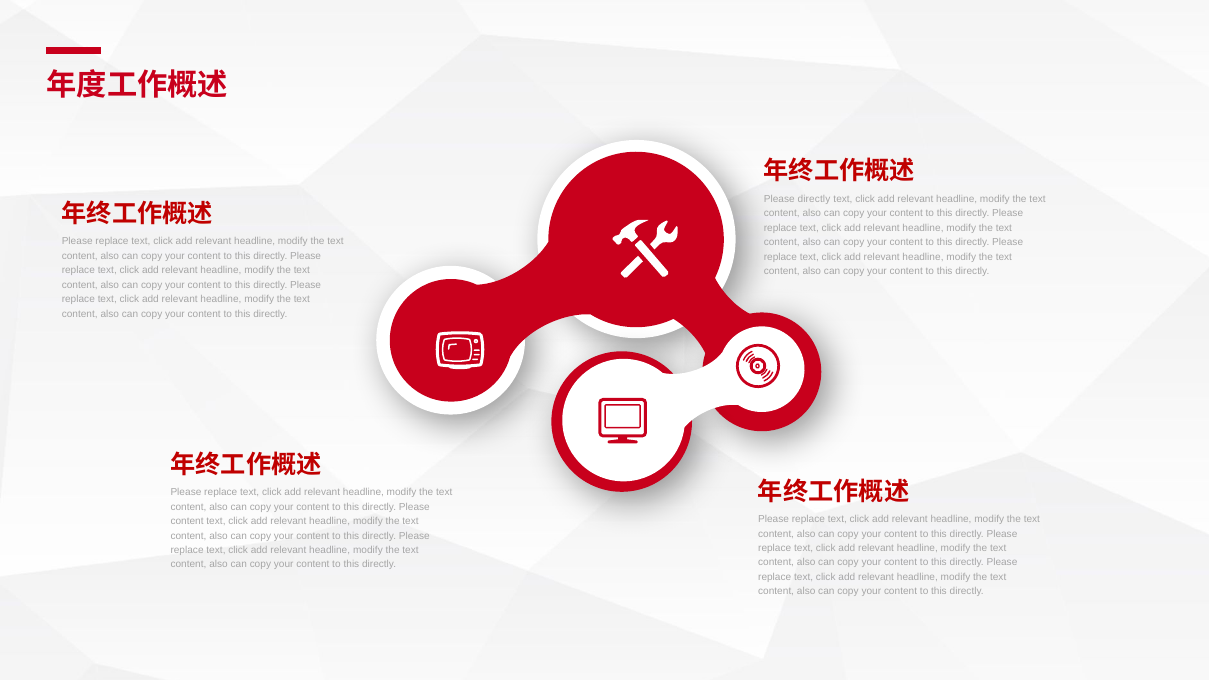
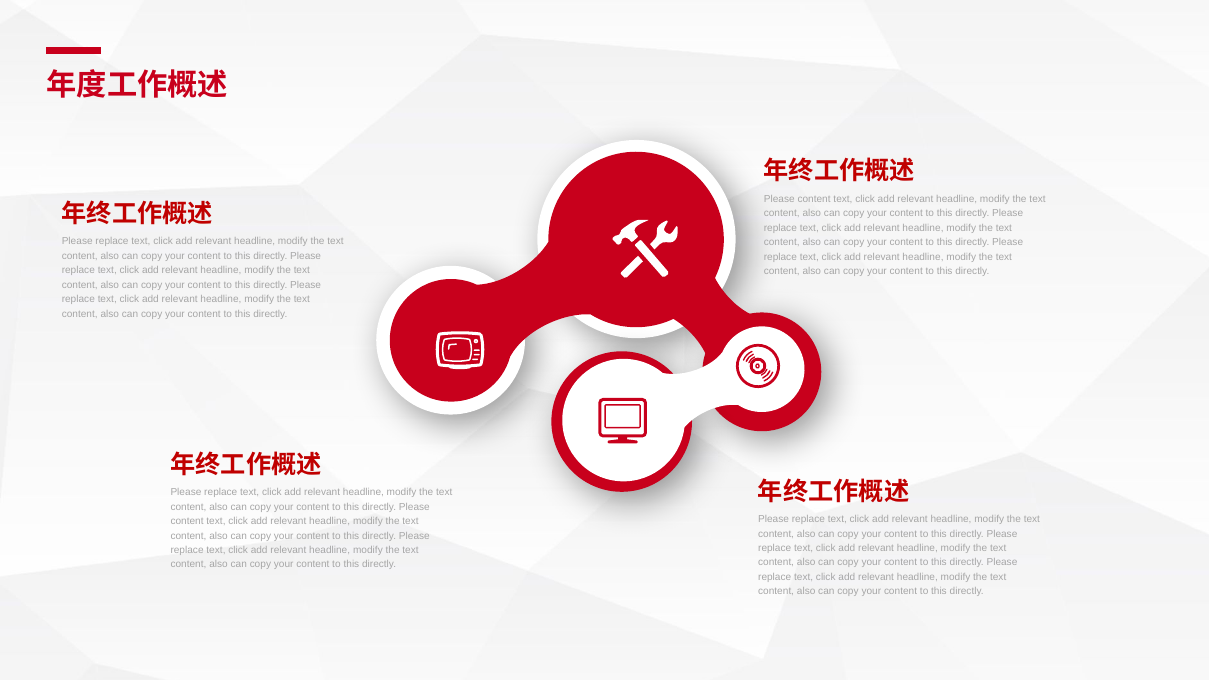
directly at (814, 199): directly -> content
